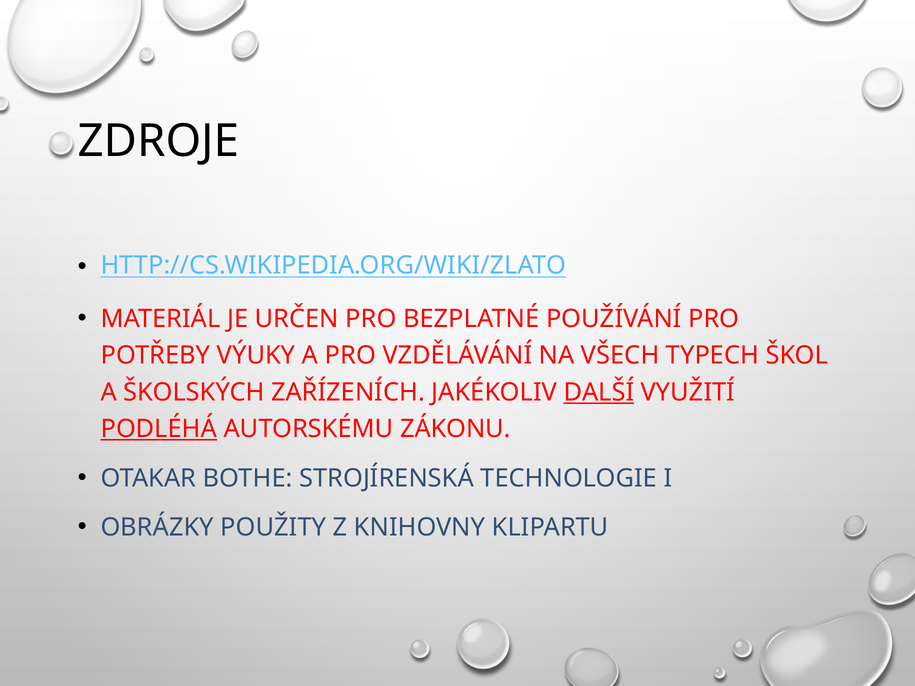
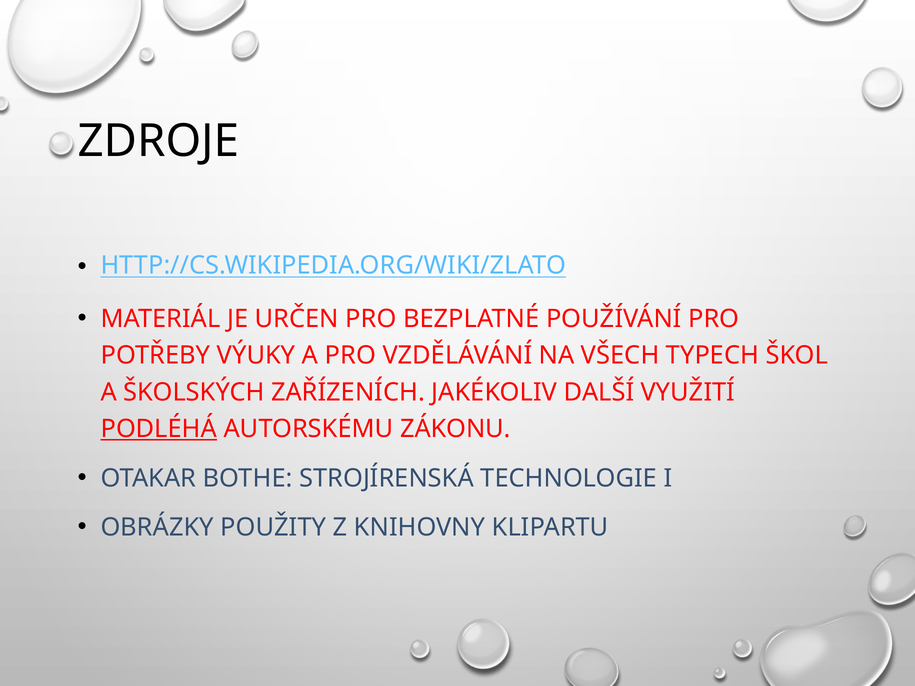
DALŠÍ underline: present -> none
